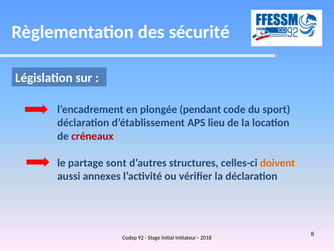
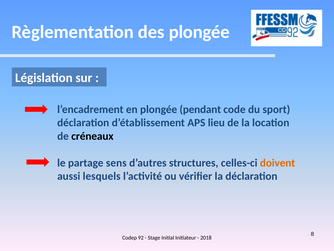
des sécurité: sécurité -> plongée
créneaux colour: red -> black
sont: sont -> sens
annexes: annexes -> lesquels
